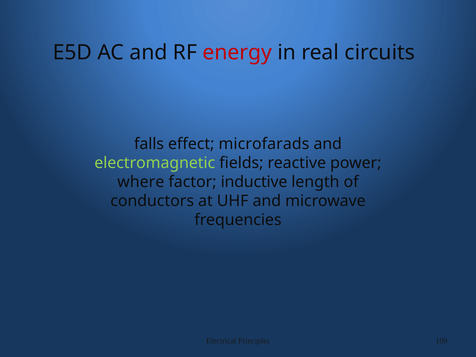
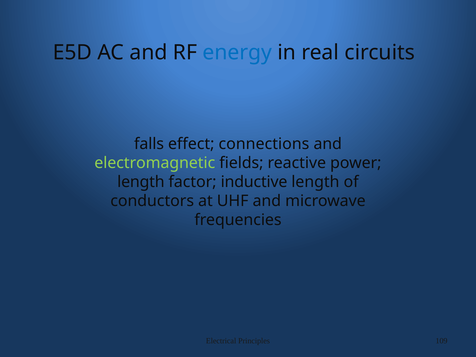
energy colour: red -> blue
microfarads: microfarads -> connections
where at (141, 182): where -> length
